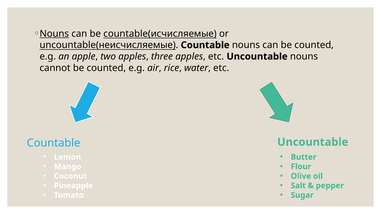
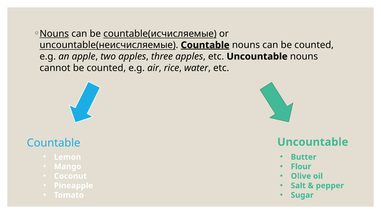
Countable at (205, 45) underline: none -> present
